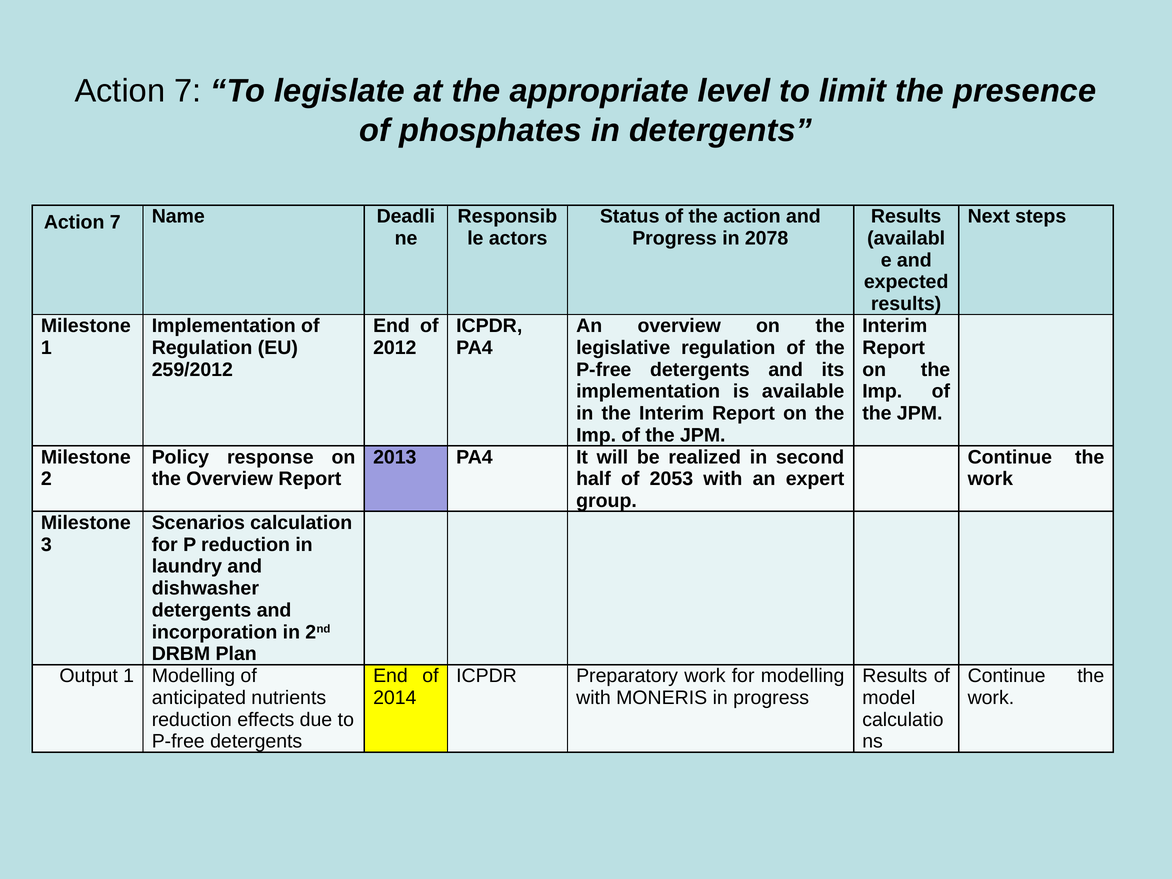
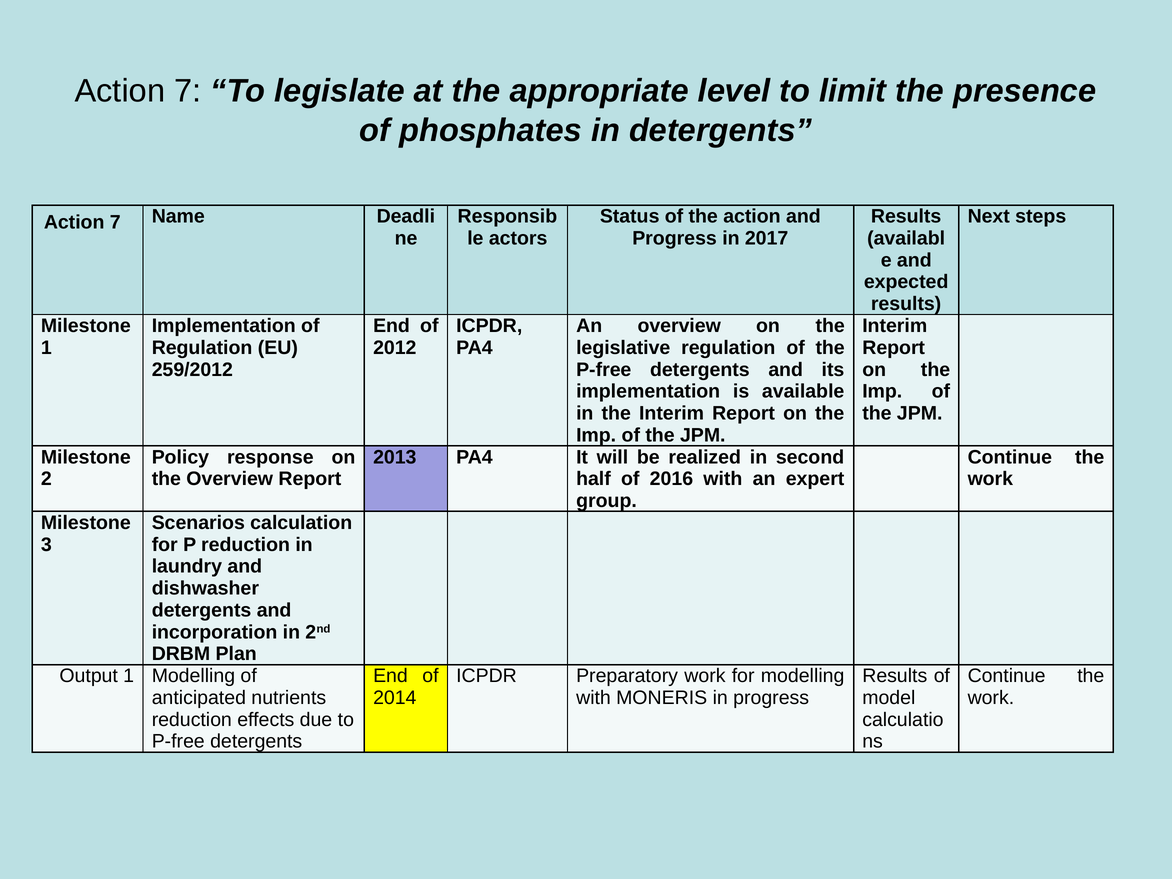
2078: 2078 -> 2017
2053: 2053 -> 2016
